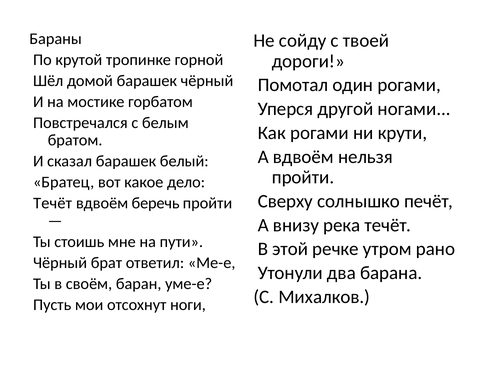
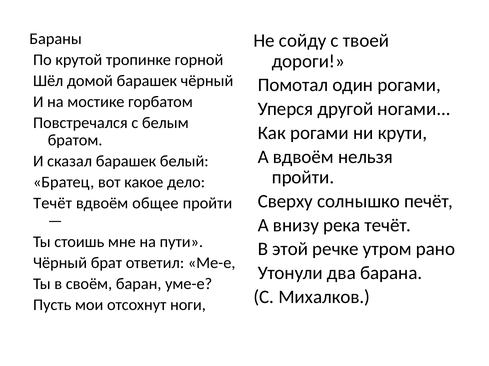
беречь: беречь -> общее
